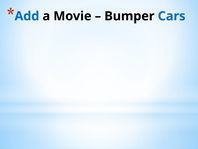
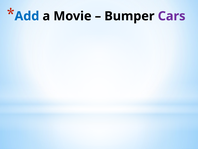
Cars colour: blue -> purple
